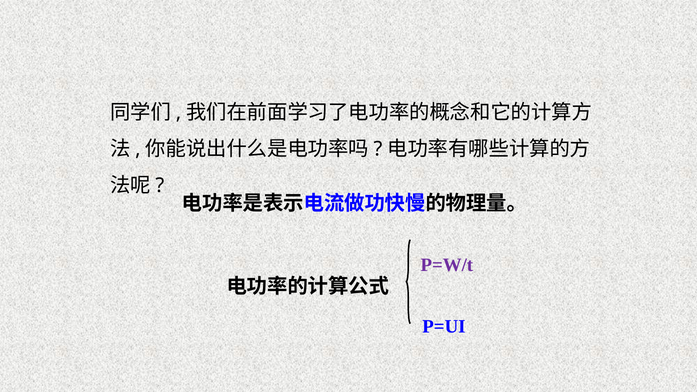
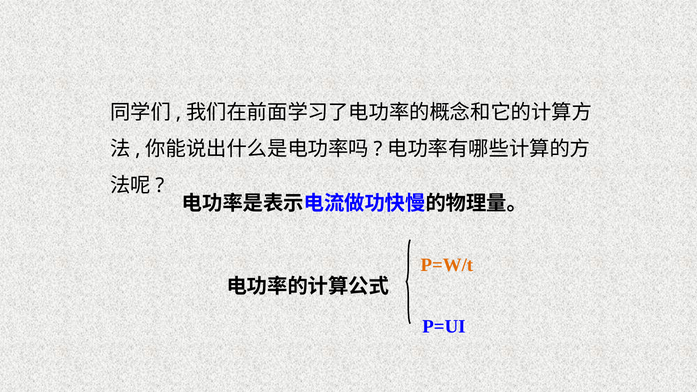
P=W/t colour: purple -> orange
